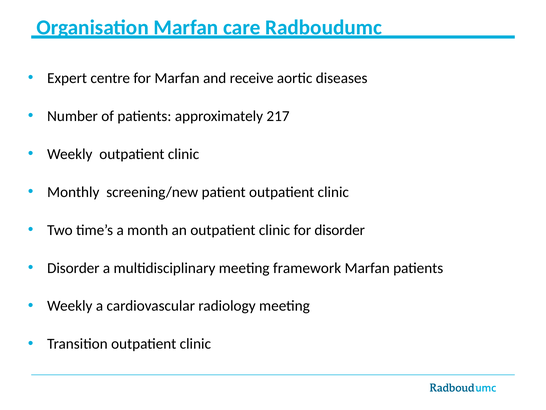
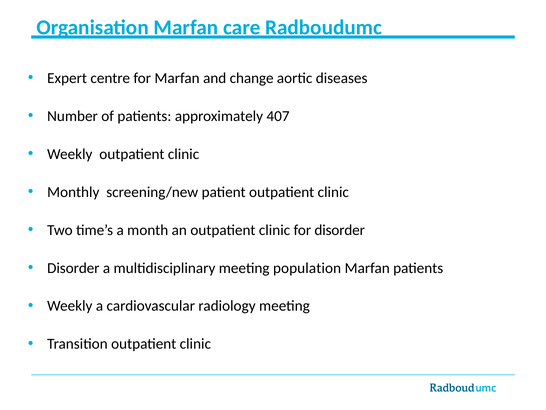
receive: receive -> change
217: 217 -> 407
framework: framework -> population
